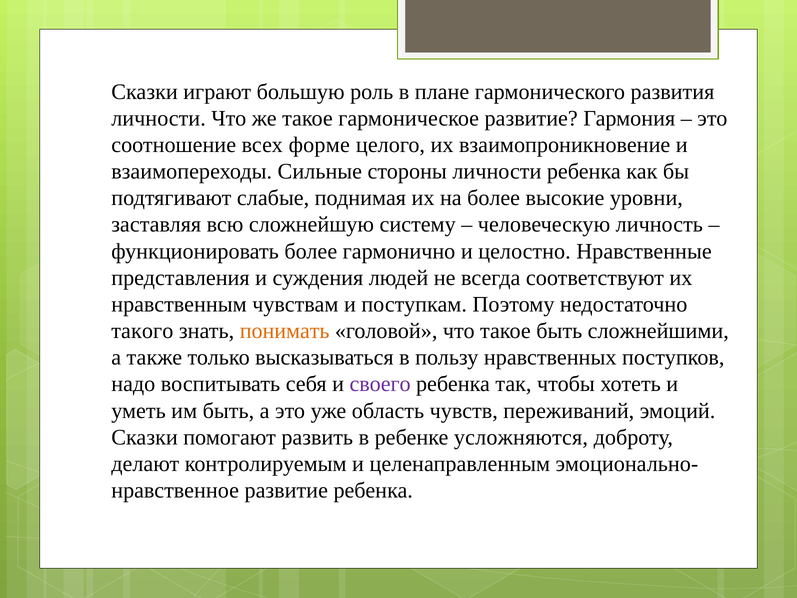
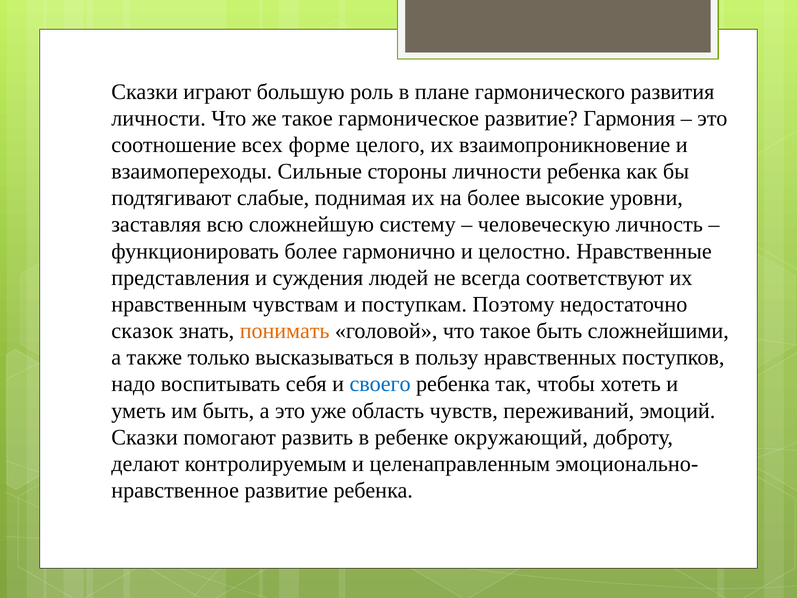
такого: такого -> сказок
своего colour: purple -> blue
усложняются: усложняются -> окружающий
